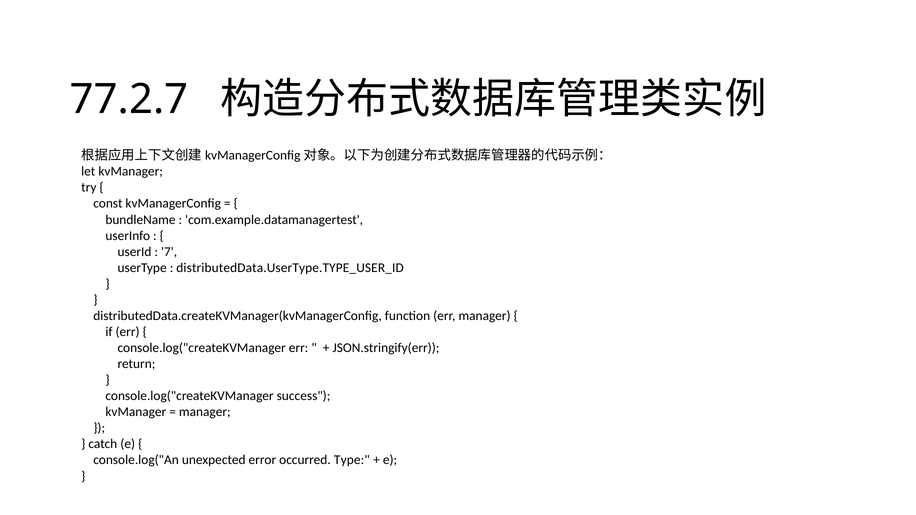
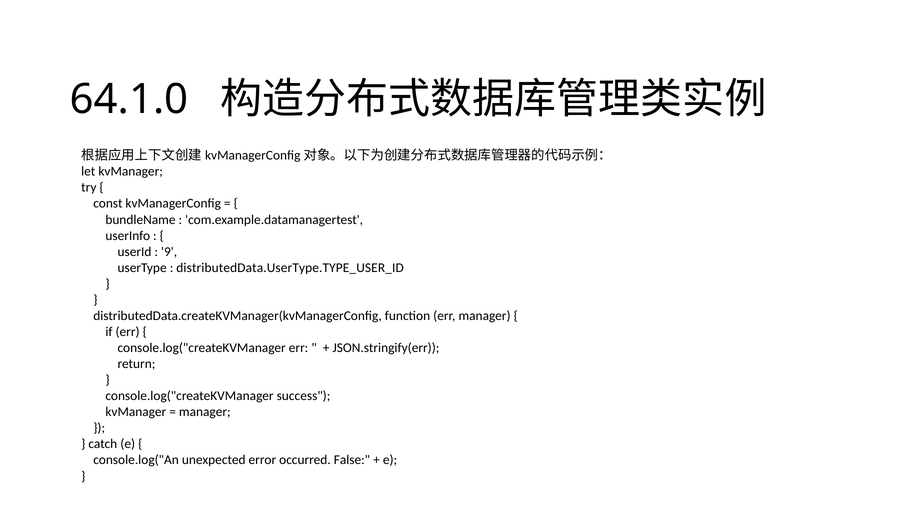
77.2.7: 77.2.7 -> 64.1.0
7: 7 -> 9
Type: Type -> False
